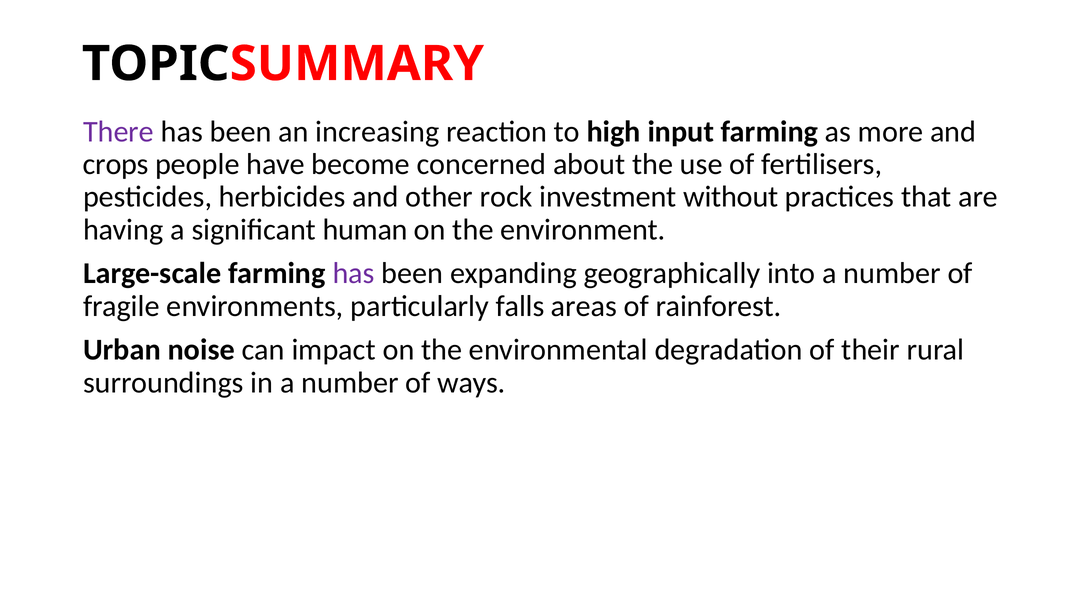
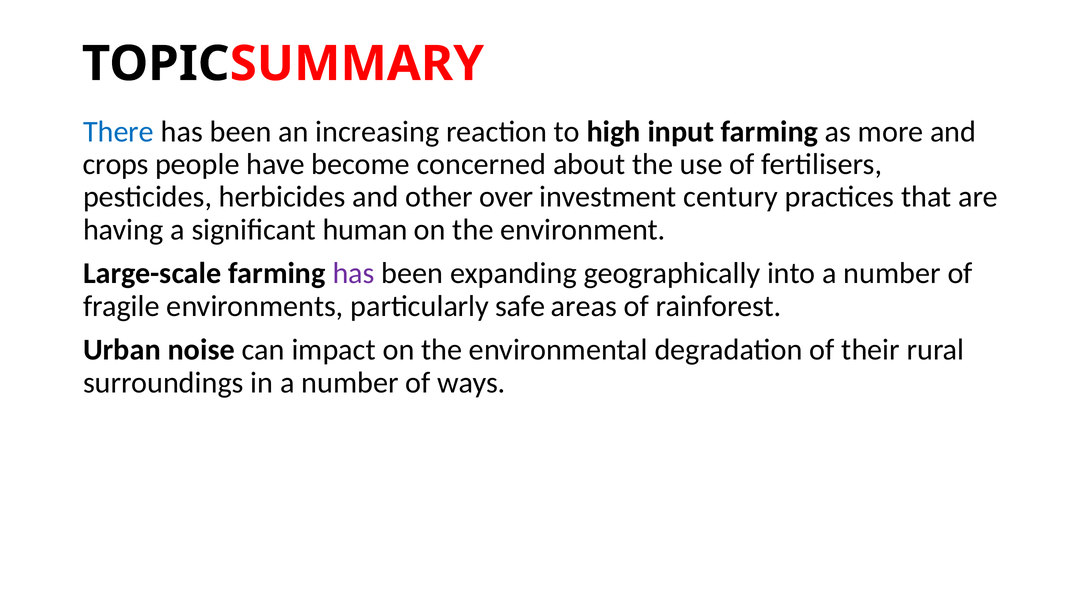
There colour: purple -> blue
rock: rock -> over
without: without -> century
falls: falls -> safe
